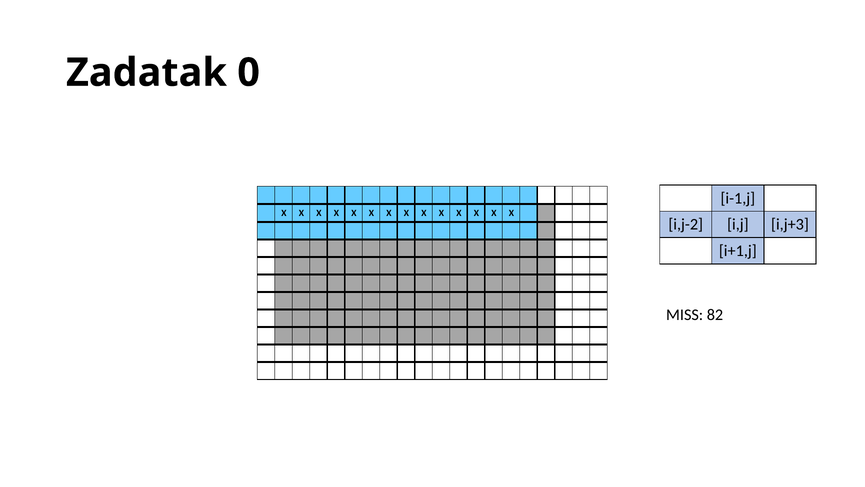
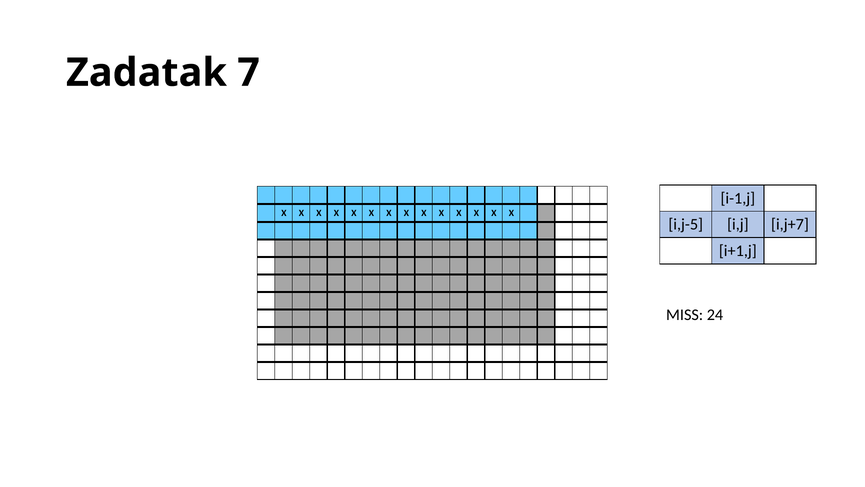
0: 0 -> 7
i,j-2: i,j-2 -> i,j-5
i,j+3: i,j+3 -> i,j+7
82: 82 -> 24
